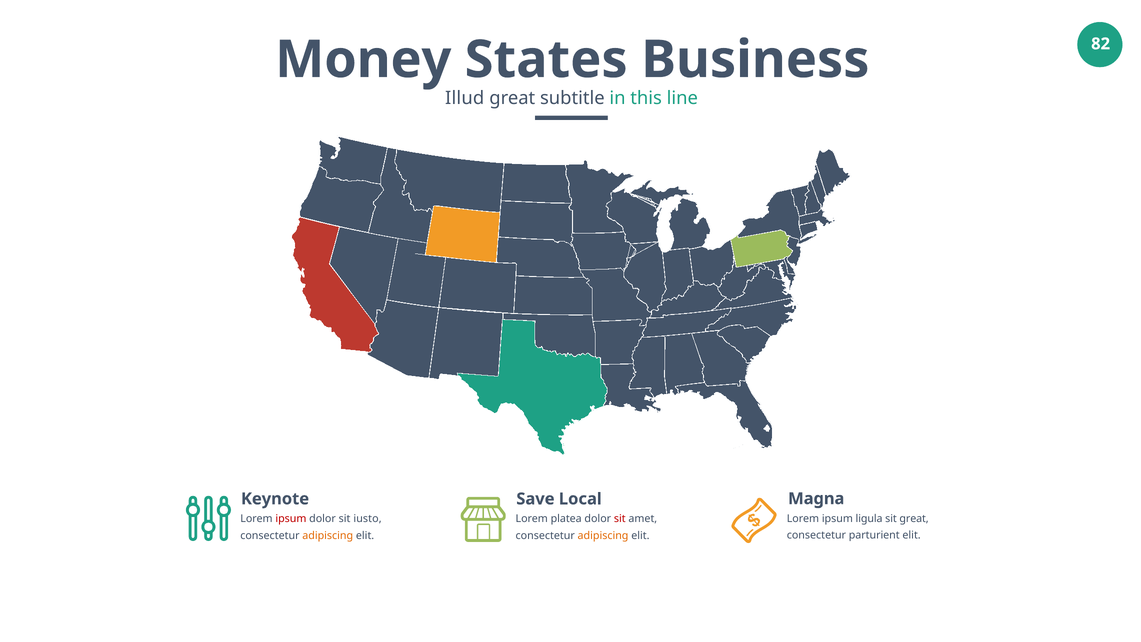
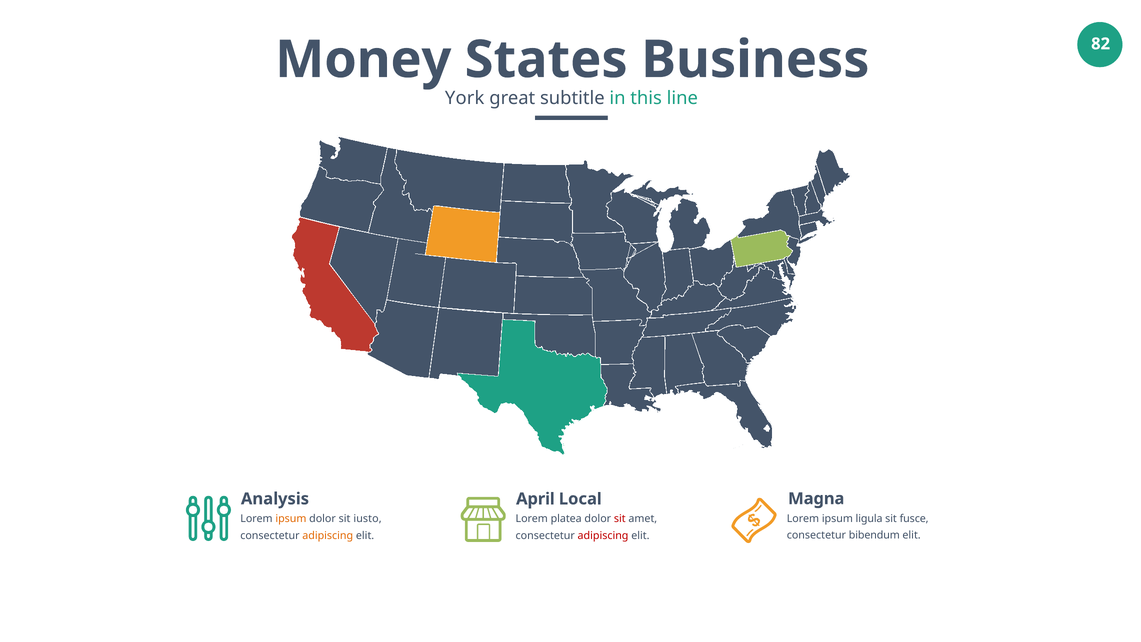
Illud: Illud -> York
Keynote: Keynote -> Analysis
Save: Save -> April
sit great: great -> fusce
ipsum at (291, 519) colour: red -> orange
parturient: parturient -> bibendum
adipiscing at (603, 536) colour: orange -> red
